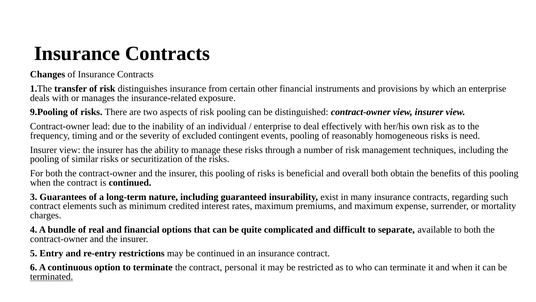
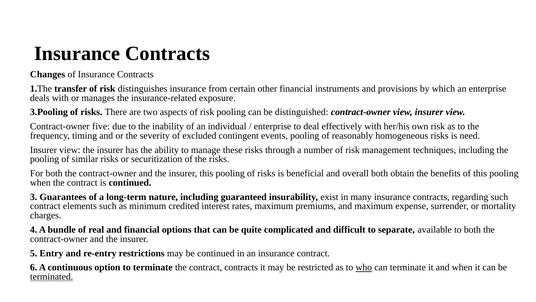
9.Pooling: 9.Pooling -> 3.Pooling
lead: lead -> five
contract personal: personal -> contracts
who underline: none -> present
